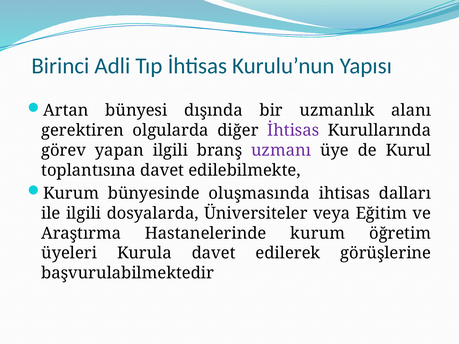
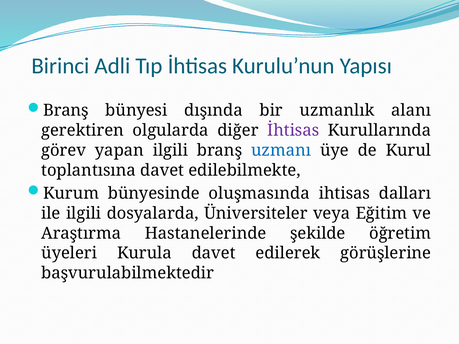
Artan at (66, 111): Artan -> Branş
uzmanı colour: purple -> blue
Hastanelerinde kurum: kurum -> şekilde
